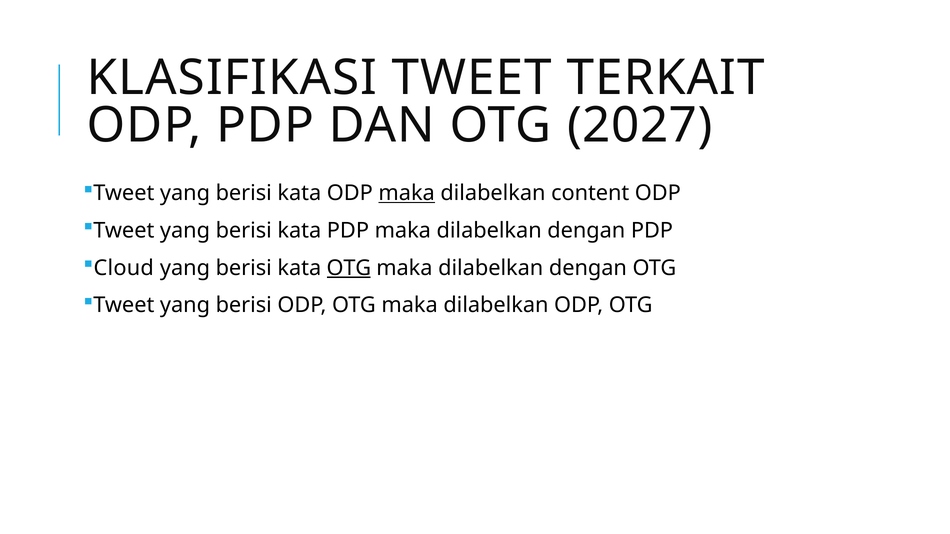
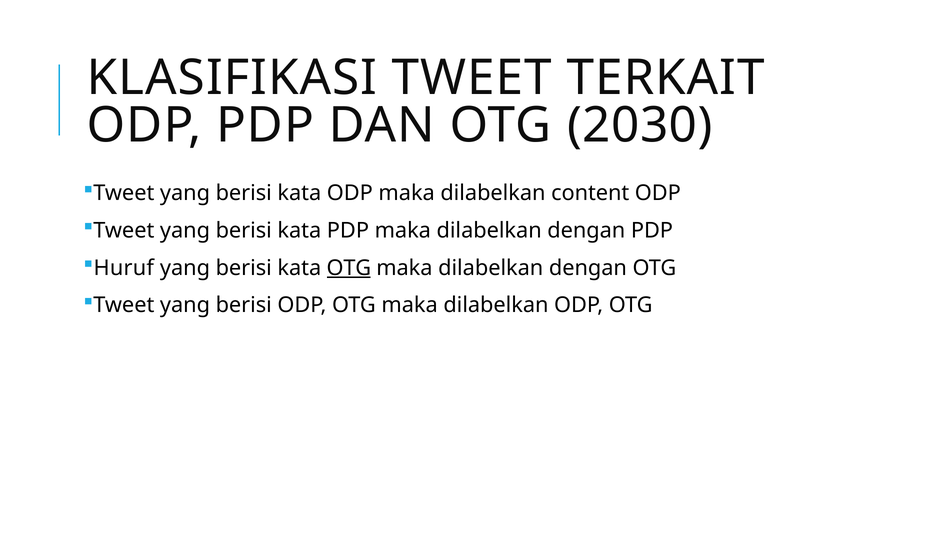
2027: 2027 -> 2030
maka at (407, 193) underline: present -> none
Cloud: Cloud -> Huruf
